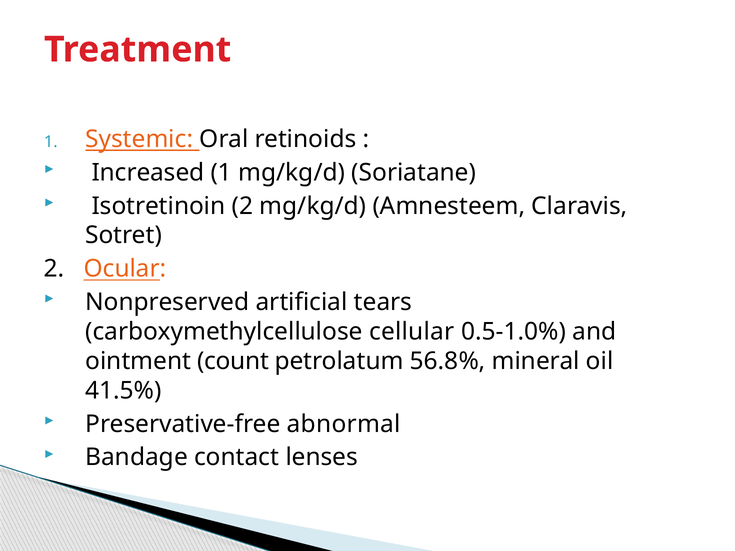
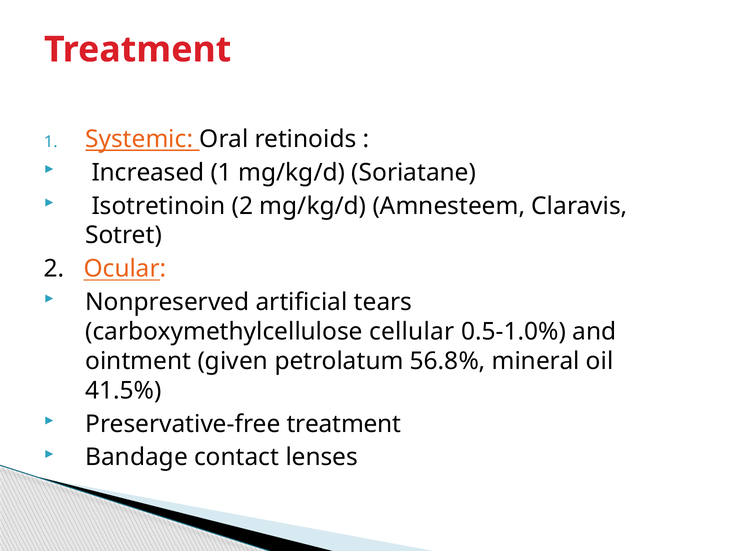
count: count -> given
Preservative-free abnormal: abnormal -> treatment
